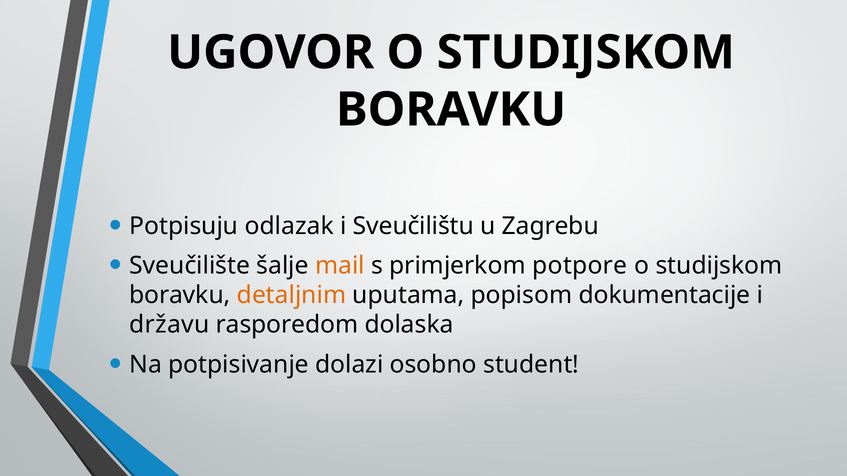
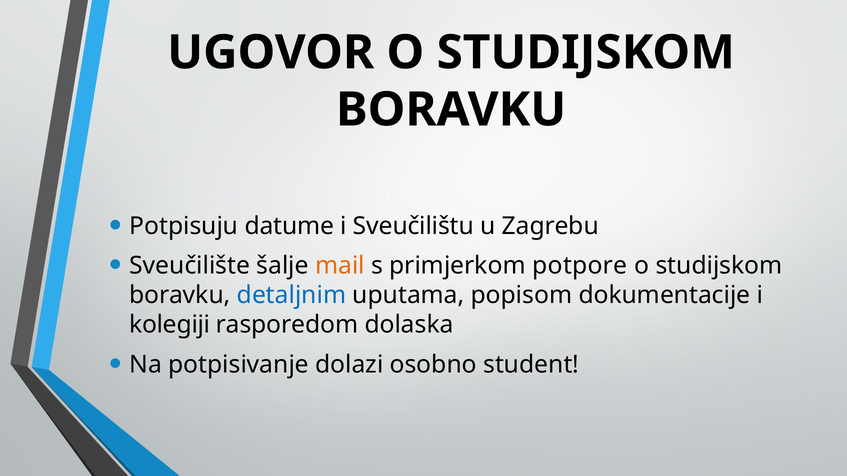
odlazak: odlazak -> datume
detaljnim colour: orange -> blue
državu: državu -> kolegiji
